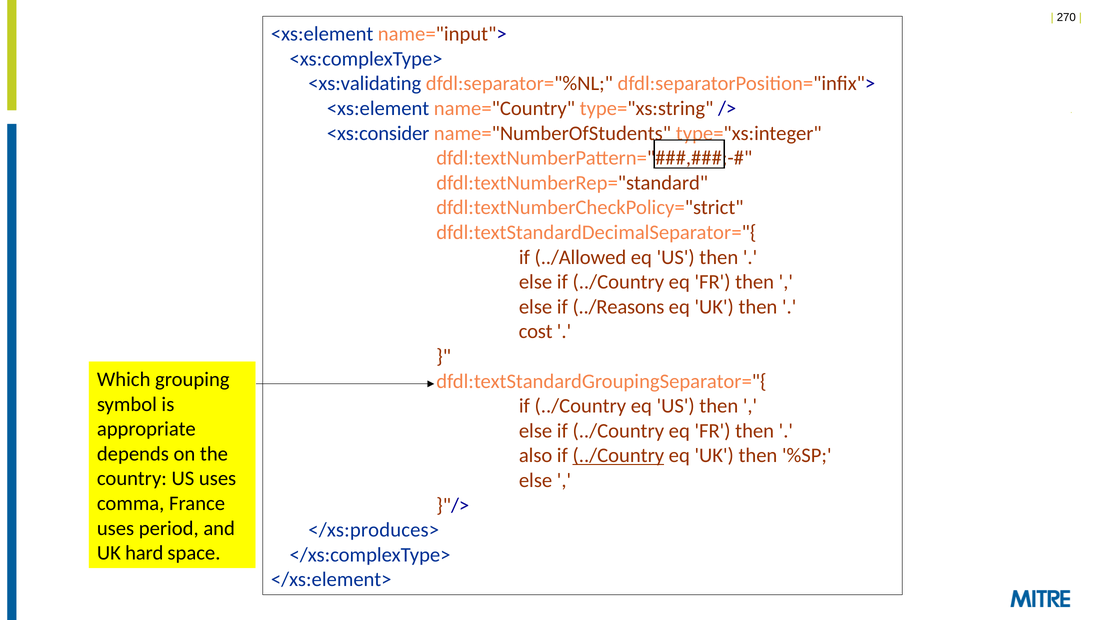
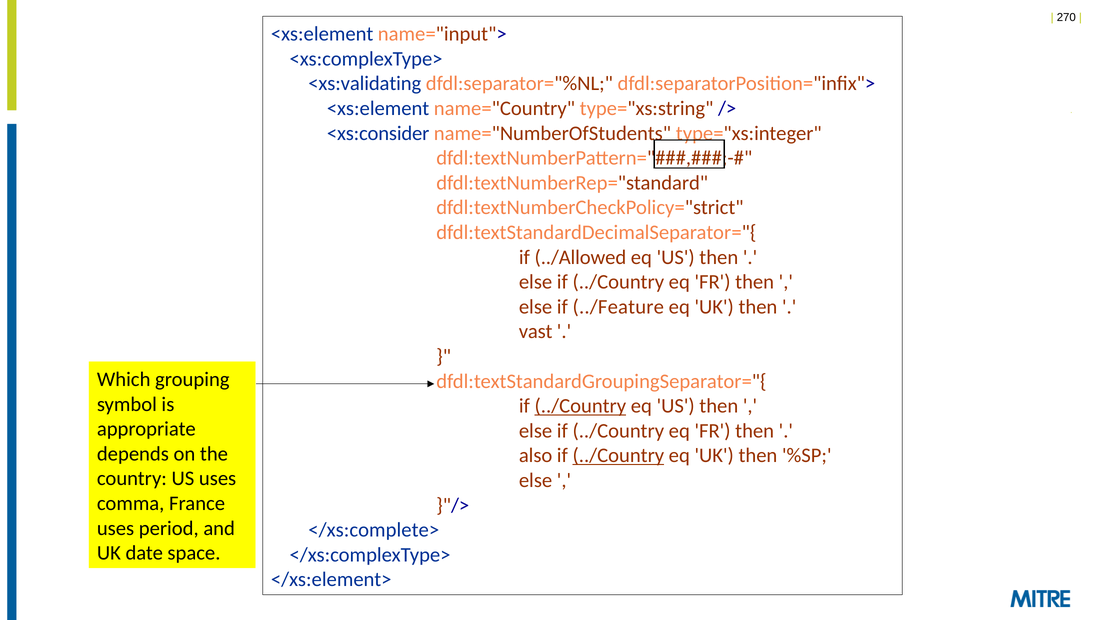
../Reasons: ../Reasons -> ../Feature
cost: cost -> vast
../Country at (580, 406) underline: none -> present
</xs:produces>: </xs:produces> -> </xs:complete>
hard: hard -> date
